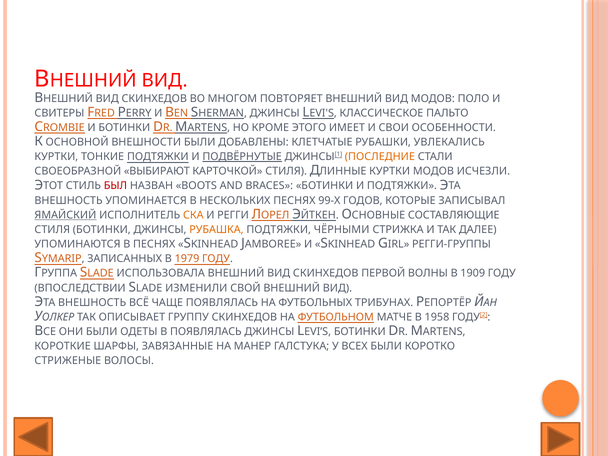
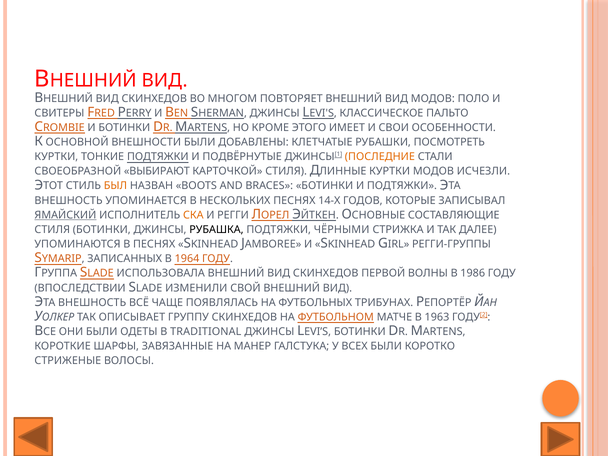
УВЛЕКАЛИСЬ: УВЛЕКАЛИСЬ -> ПОСМОТРЕТЬ
ПОДВЁРНУТЫЕ underline: present -> none
БЫЛ colour: red -> orange
99-Х: 99-Х -> 14-Х
РУБАШКА colour: orange -> black
1979: 1979 -> 1964
1909: 1909 -> 1986
1958: 1958 -> 1963
В ПОЯВЛЯЛАСЬ: ПОЯВЛЯЛАСЬ -> TRADITIONAL
